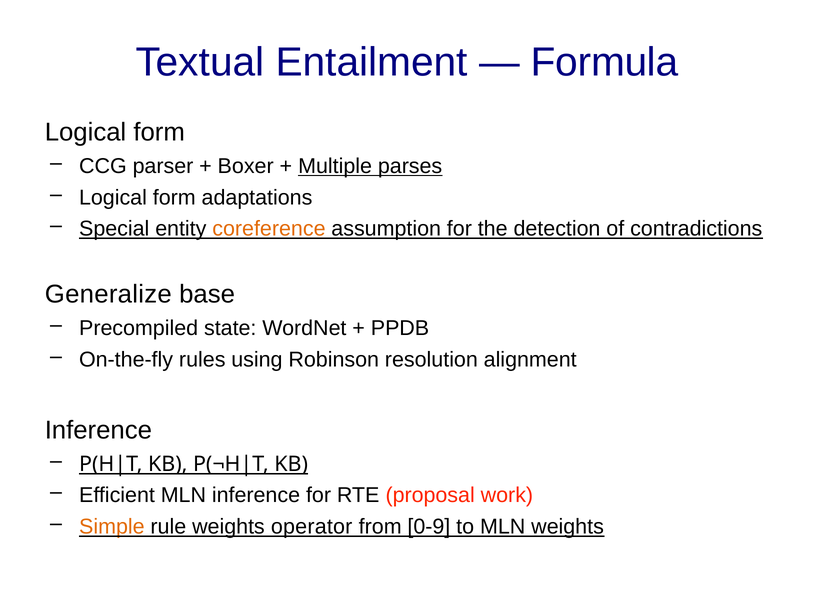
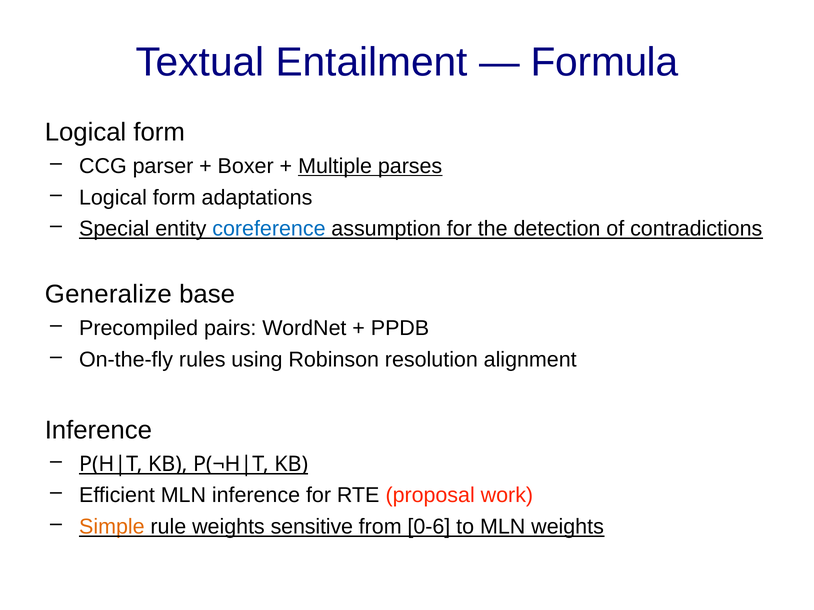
coreference colour: orange -> blue
state: state -> pairs
operator: operator -> sensitive
0-9: 0-9 -> 0-6
